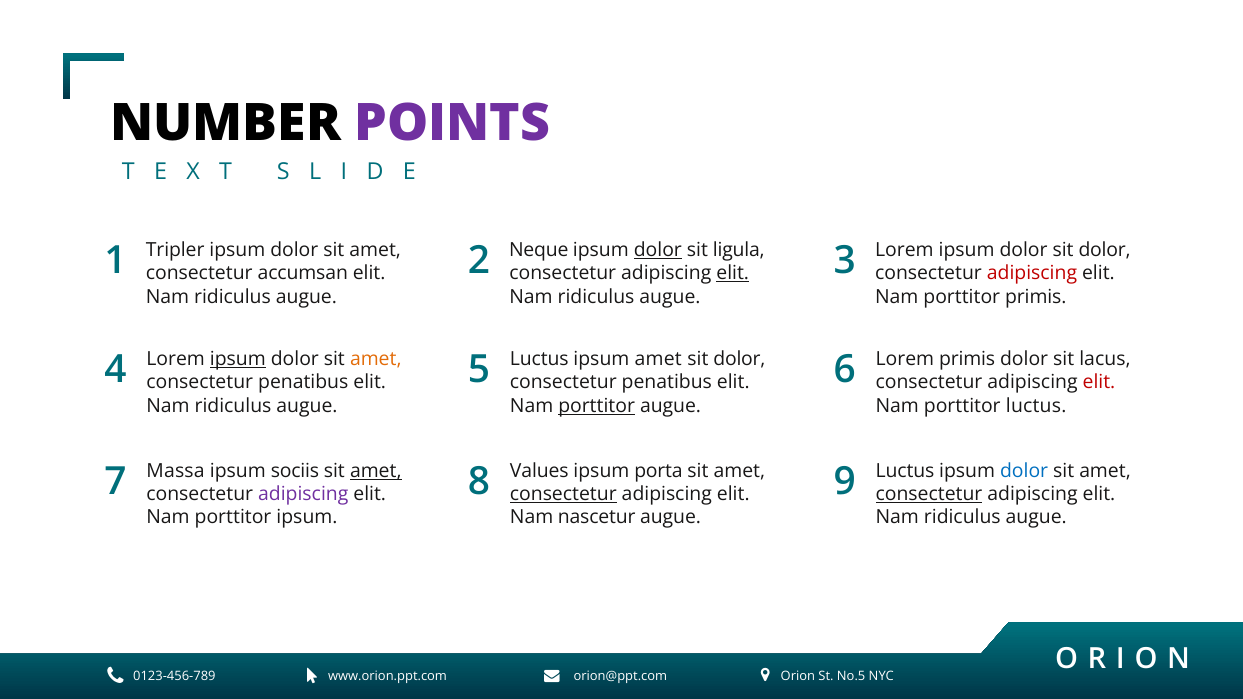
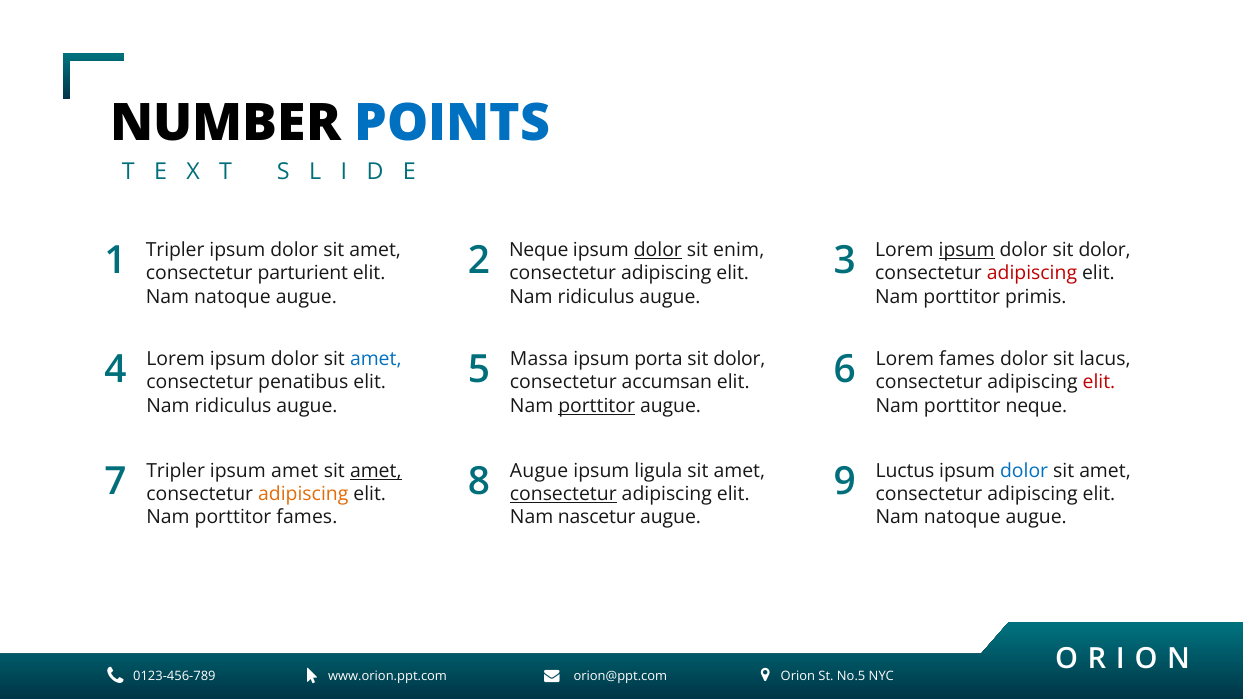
POINTS colour: purple -> blue
ligula: ligula -> enim
ipsum at (967, 250) underline: none -> present
accumsan: accumsan -> parturient
elit at (733, 274) underline: present -> none
ridiculus at (232, 297): ridiculus -> natoque
ipsum at (238, 359) underline: present -> none
amet at (376, 359) colour: orange -> blue
5 Luctus: Luctus -> Massa
ipsum amet: amet -> porta
Lorem primis: primis -> fames
penatibus at (667, 383): penatibus -> accumsan
porttitor luctus: luctus -> neque
7 Massa: Massa -> Tripler
ipsum sociis: sociis -> amet
8 Values: Values -> Augue
porta: porta -> ligula
adipiscing at (303, 494) colour: purple -> orange
consectetur at (929, 494) underline: present -> none
porttitor ipsum: ipsum -> fames
ridiculus at (962, 518): ridiculus -> natoque
